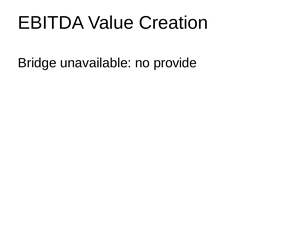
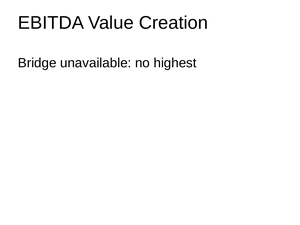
provide: provide -> highest
